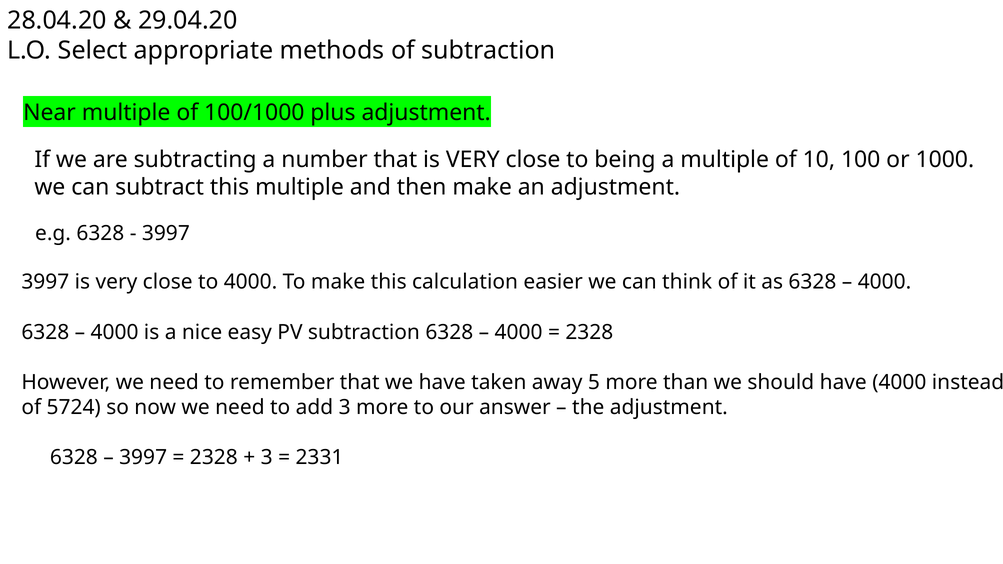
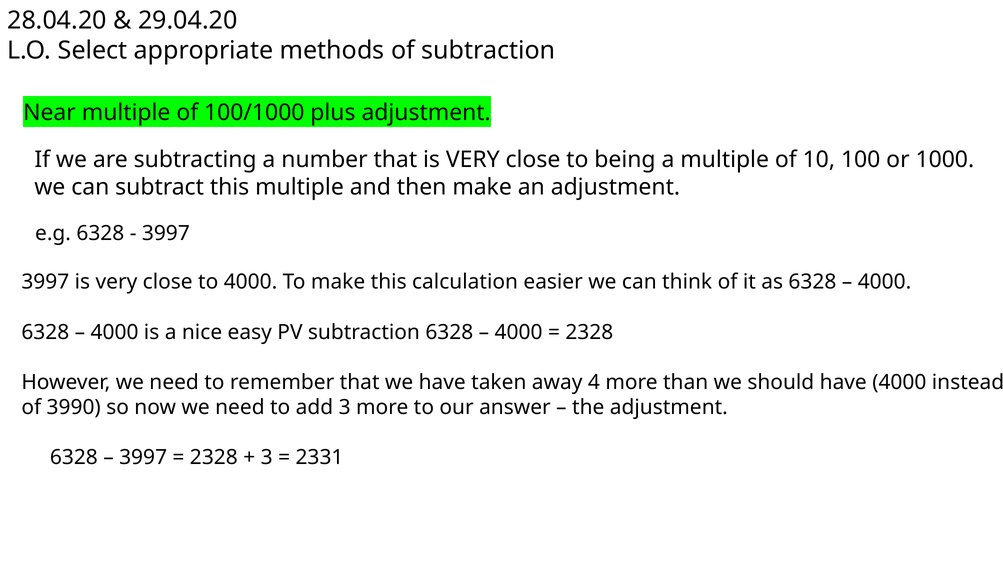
5: 5 -> 4
5724: 5724 -> 3990
